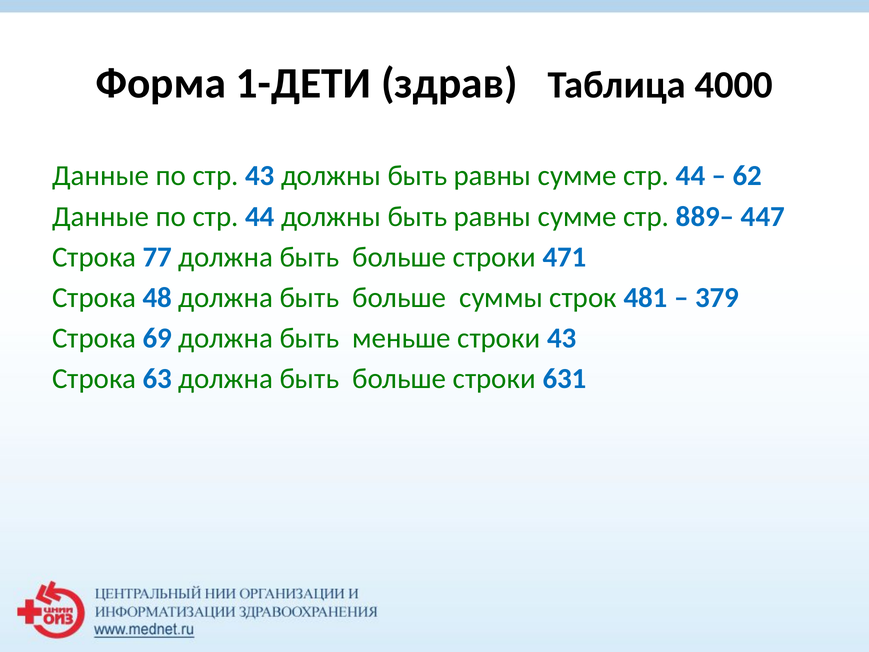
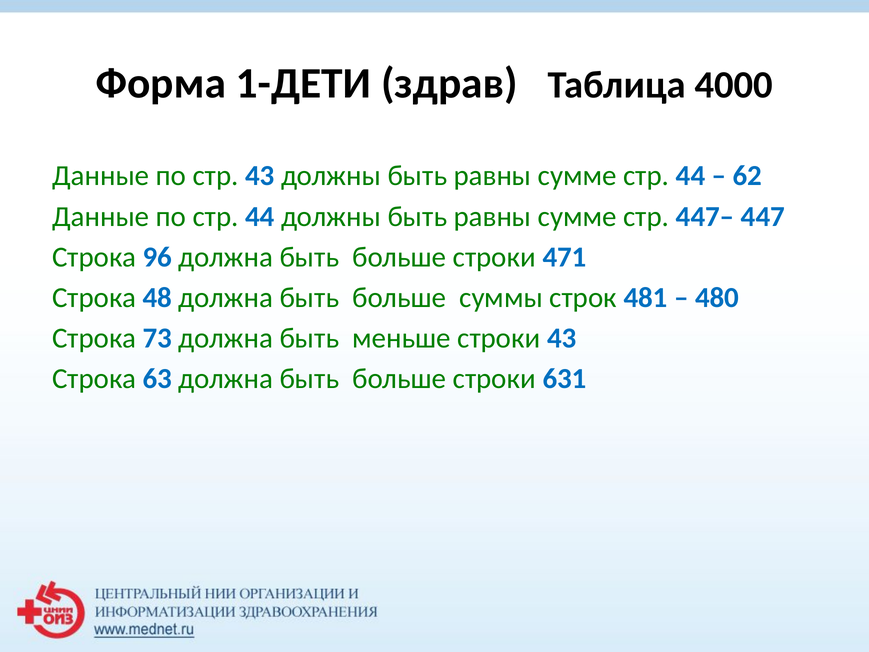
889–: 889– -> 447–
77: 77 -> 96
379: 379 -> 480
69: 69 -> 73
